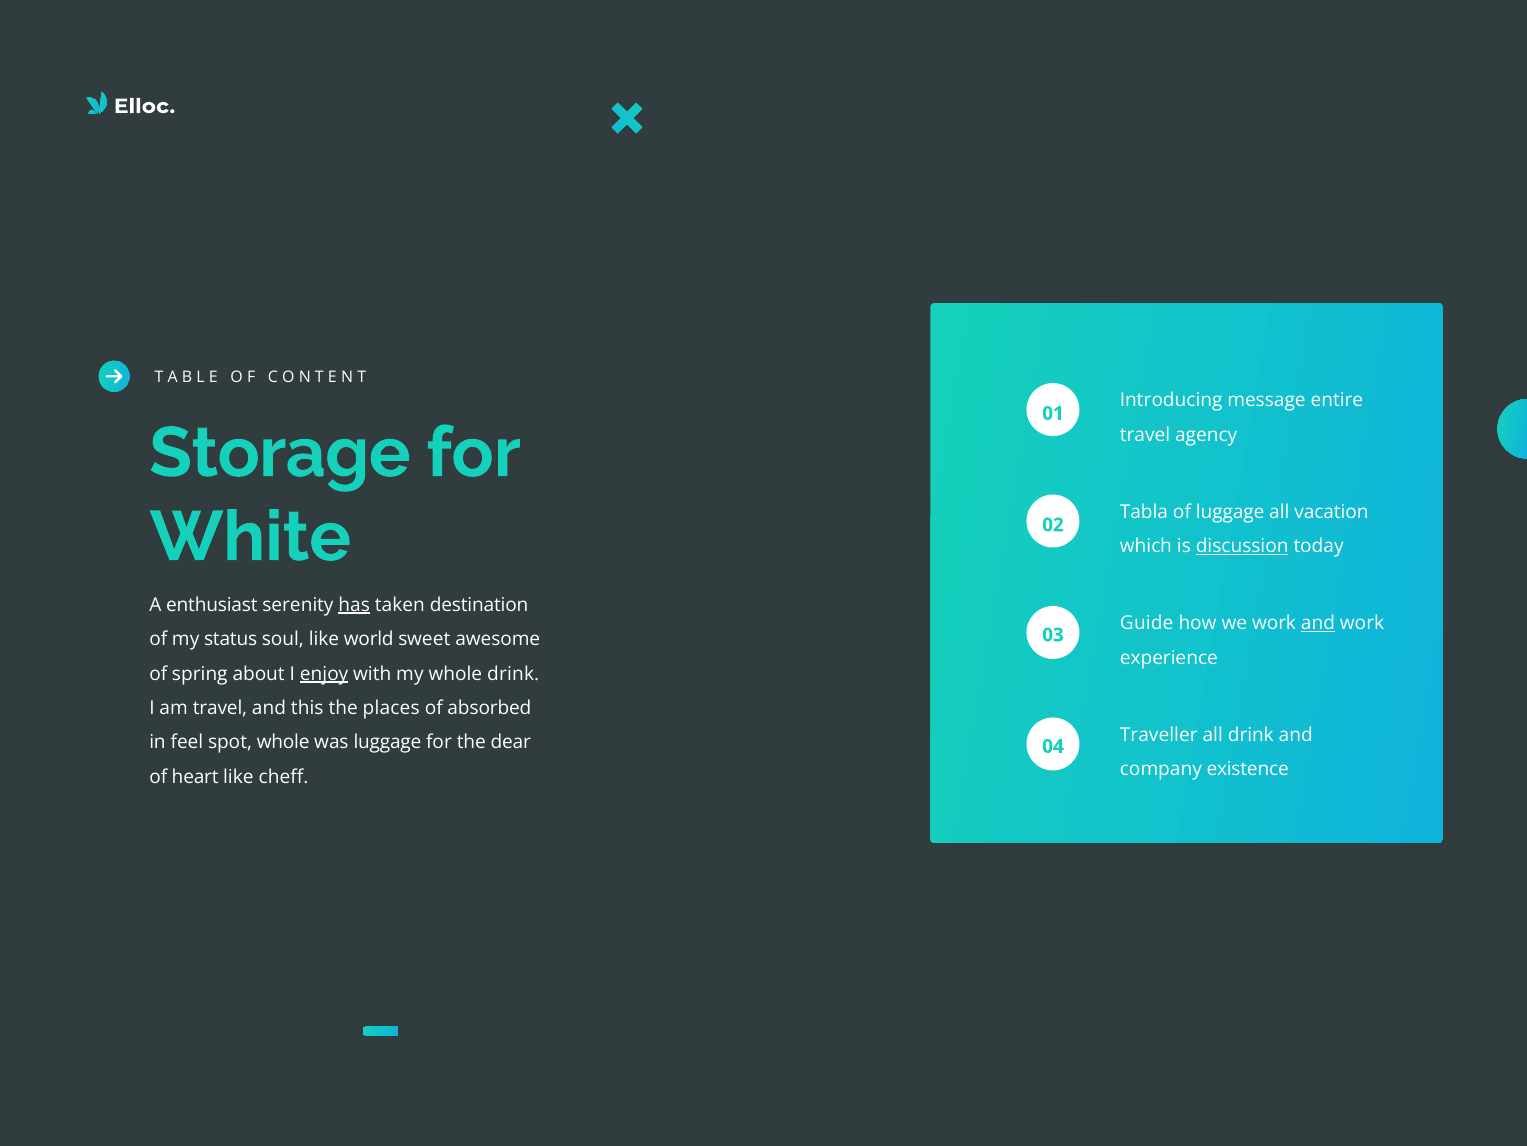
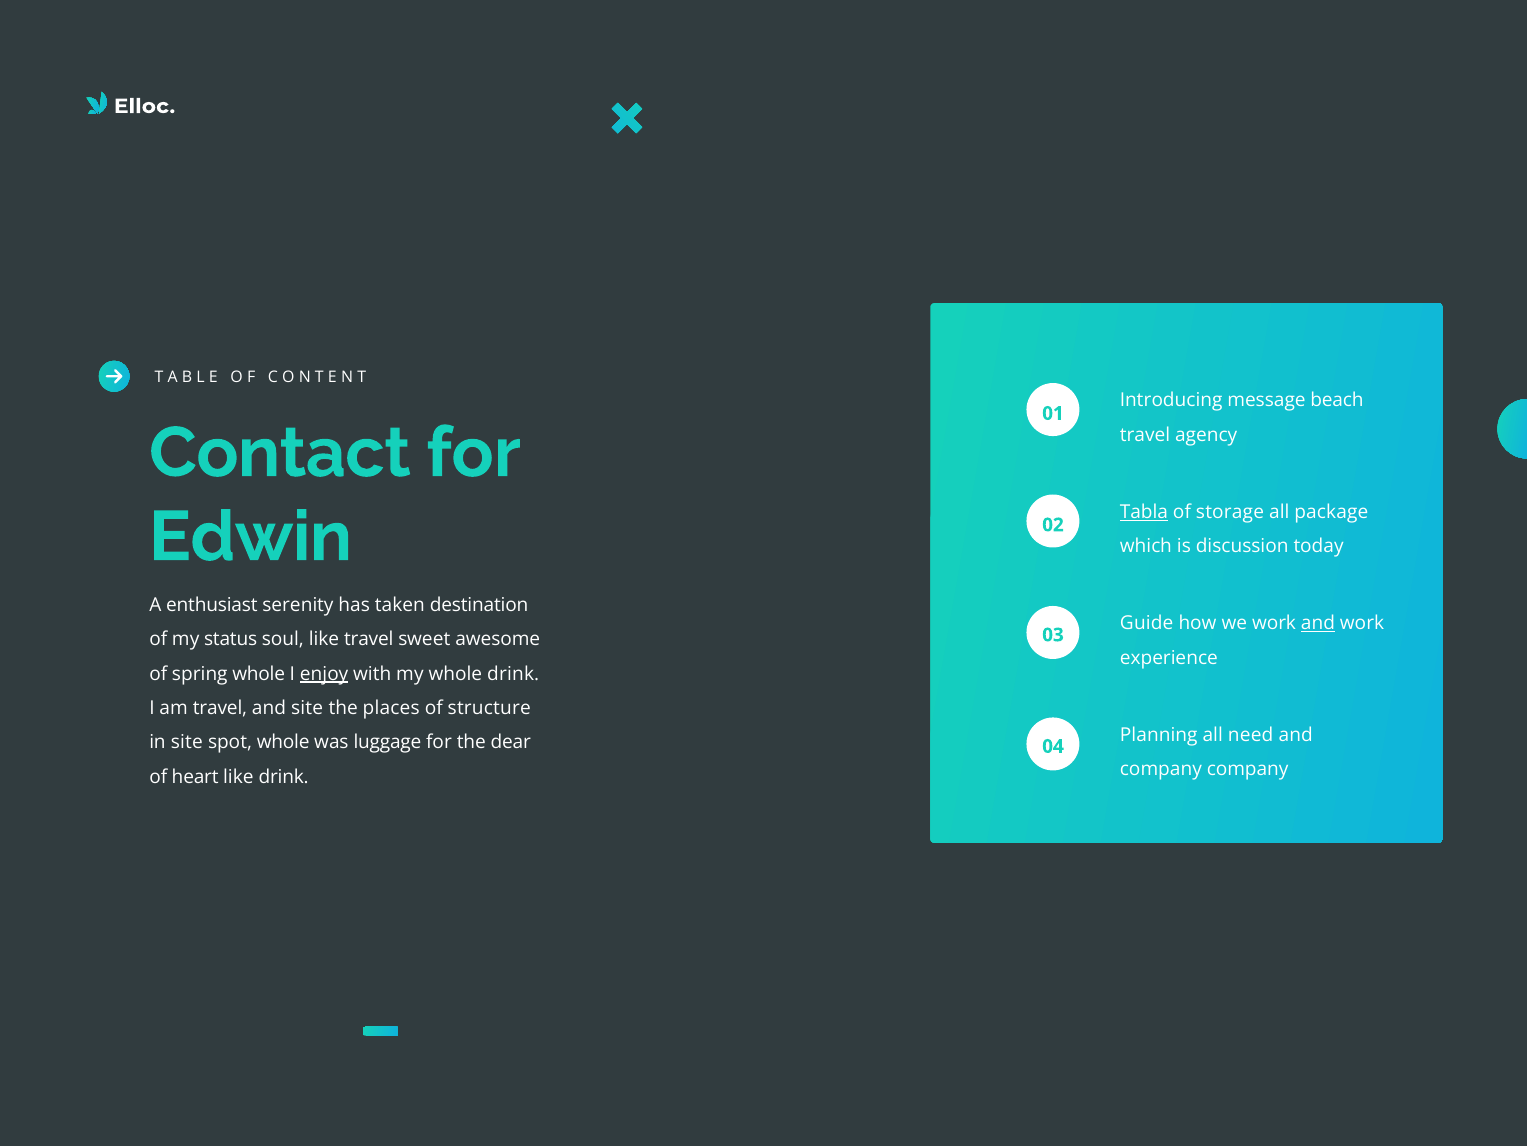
entire: entire -> beach
Storage: Storage -> Contact
Tabla underline: none -> present
of luggage: luggage -> storage
vacation: vacation -> package
White: White -> Edwin
discussion underline: present -> none
has underline: present -> none
like world: world -> travel
spring about: about -> whole
and this: this -> site
absorbed: absorbed -> structure
Traveller: Traveller -> Planning
all drink: drink -> need
in feel: feel -> site
company existence: existence -> company
like cheff: cheff -> drink
